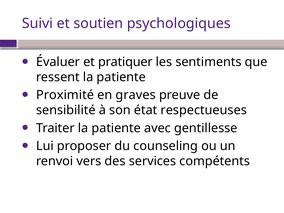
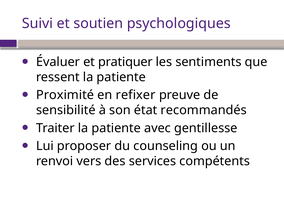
graves: graves -> refixer
respectueuses: respectueuses -> recommandés
